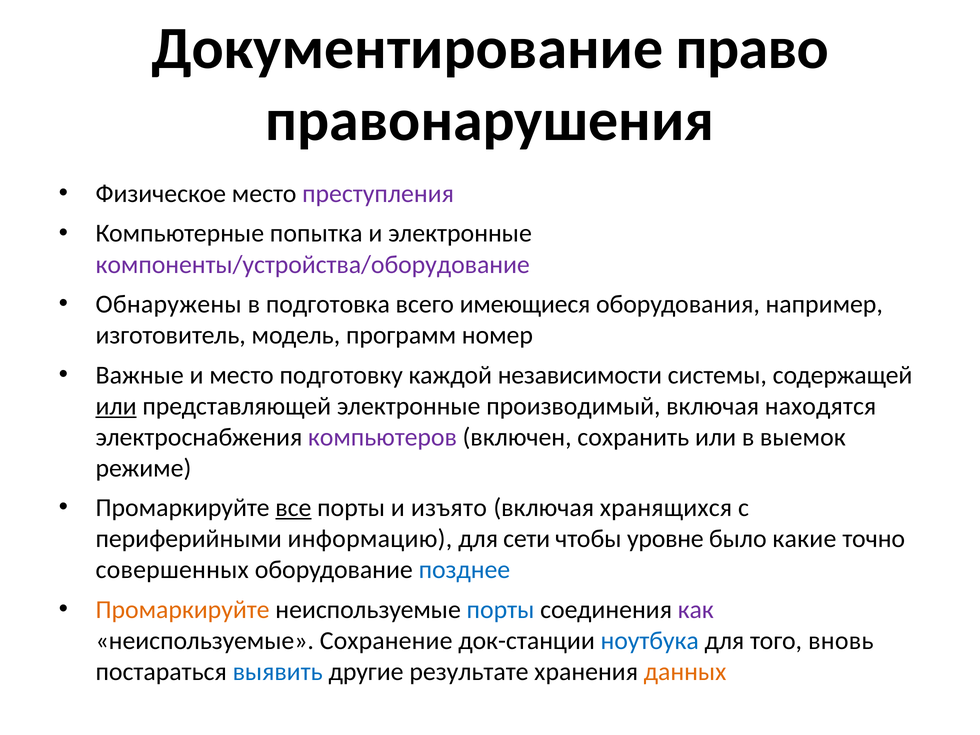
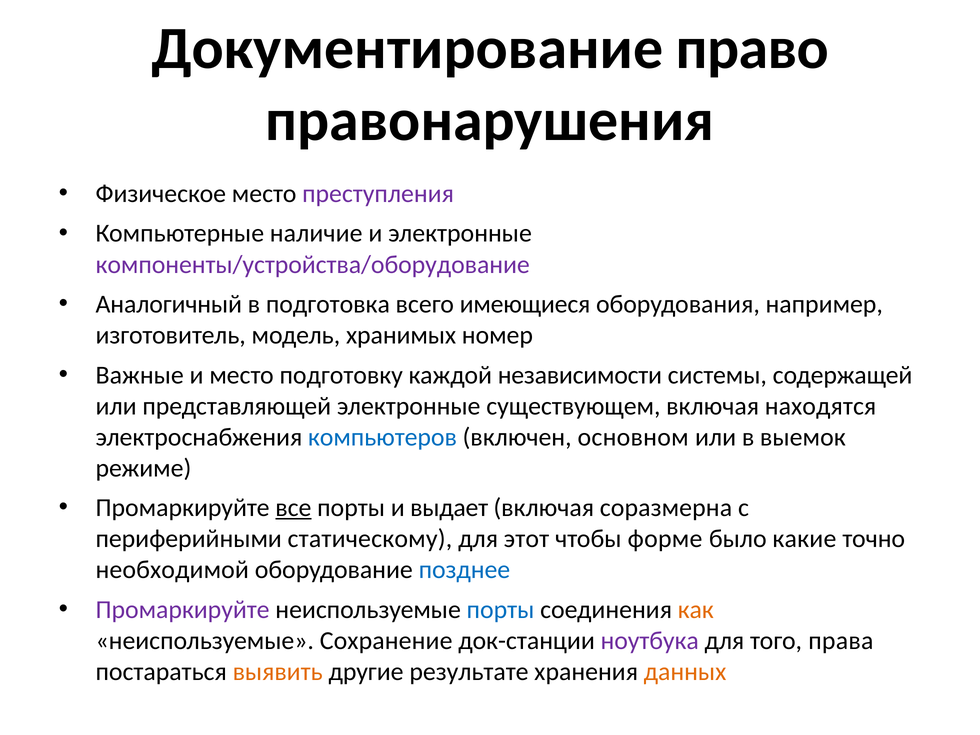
попытка: попытка -> наличие
Обнаружены: Обнаружены -> Аналогичный
программ: программ -> хранимых
или at (116, 406) underline: present -> none
производимый: производимый -> существующем
компьютеров colour: purple -> blue
сохранить: сохранить -> основном
изъято: изъято -> выдает
хранящихся: хранящихся -> соразмерна
информацию: информацию -> статическому
сети: сети -> этот
уровне: уровне -> форме
совершенных: совершенных -> необходимой
Промаркируйте at (183, 610) colour: orange -> purple
как colour: purple -> orange
ноутбука colour: blue -> purple
вновь: вновь -> права
выявить colour: blue -> orange
